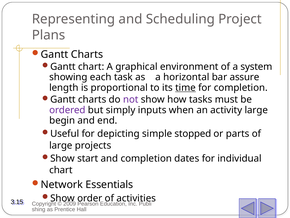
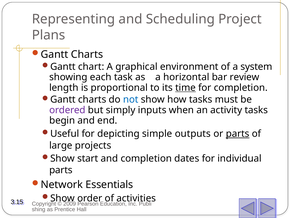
assure: assure -> review
not colour: purple -> blue
activity large: large -> tasks
stopped: stopped -> outputs
parts at (238, 133) underline: none -> present
chart at (61, 170): chart -> parts
